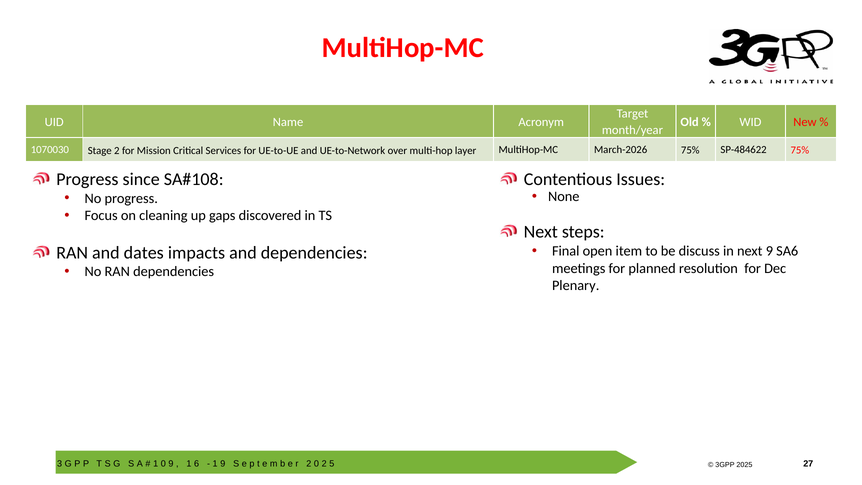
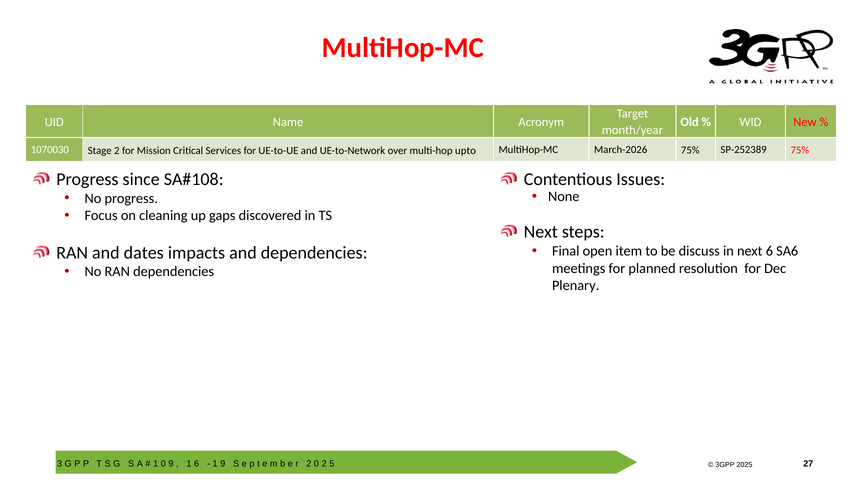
layer: layer -> upto
SP-484622: SP-484622 -> SP-252389
next 9: 9 -> 6
